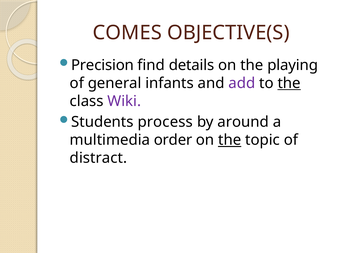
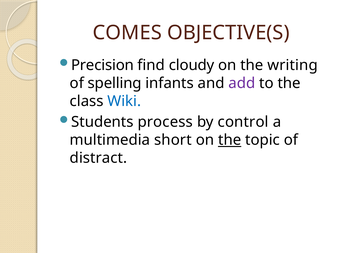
details: details -> cloudy
playing: playing -> writing
general: general -> spelling
the at (289, 83) underline: present -> none
Wiki colour: purple -> blue
around: around -> control
order: order -> short
